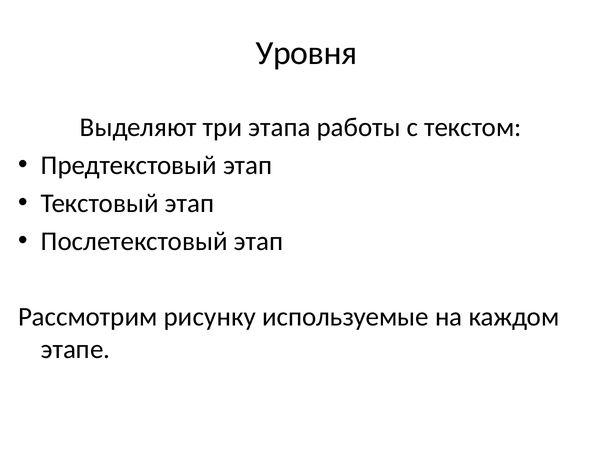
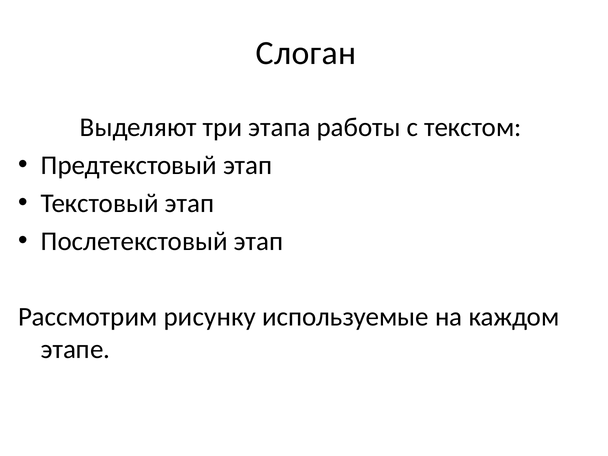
Уровня: Уровня -> Слоган
